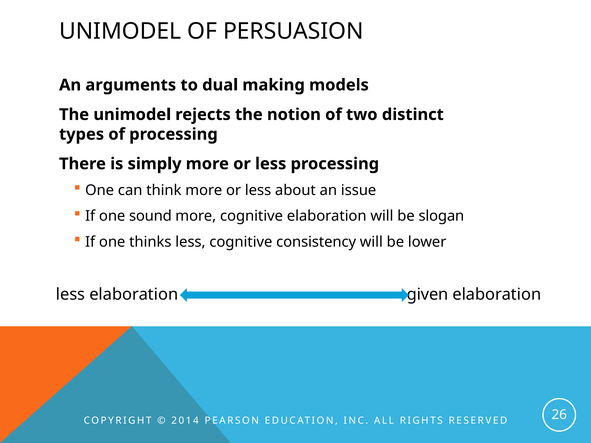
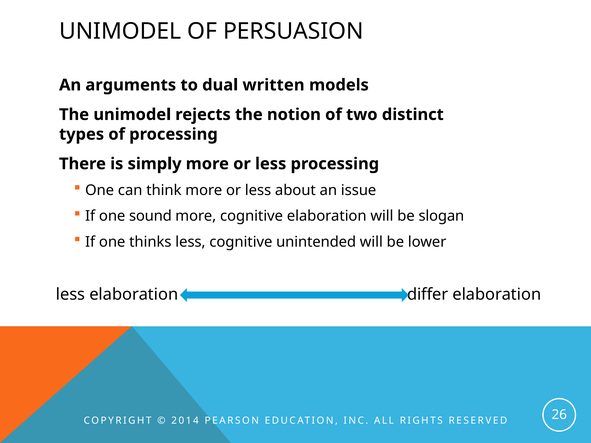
making: making -> written
consistency: consistency -> unintended
given: given -> differ
